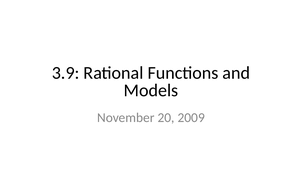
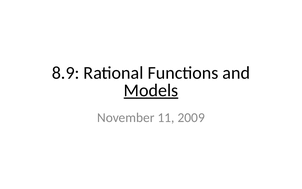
3.9: 3.9 -> 8.9
Models underline: none -> present
20: 20 -> 11
